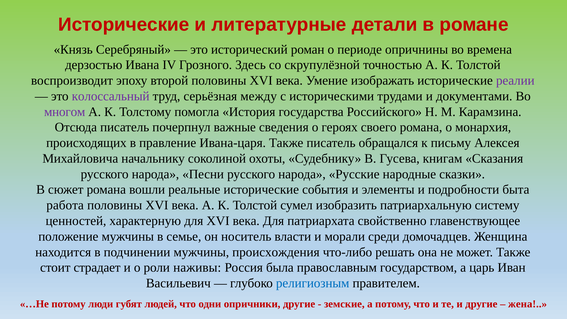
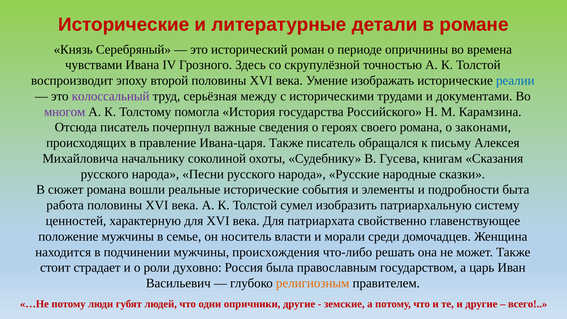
дерзостью: дерзостью -> чувствами
реалии colour: purple -> blue
монархия: монархия -> законами
наживы: наживы -> духовно
религиозным colour: blue -> orange
жена: жена -> всего
